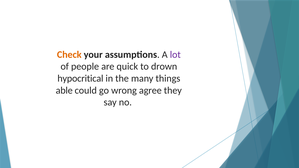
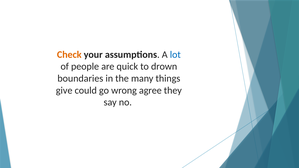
lot colour: purple -> blue
hypocritical: hypocritical -> boundaries
able: able -> give
